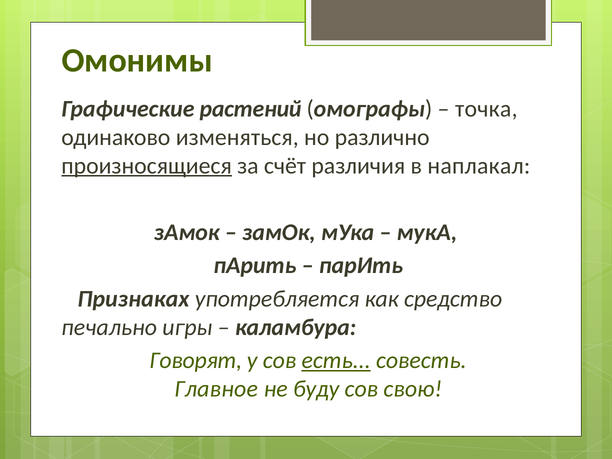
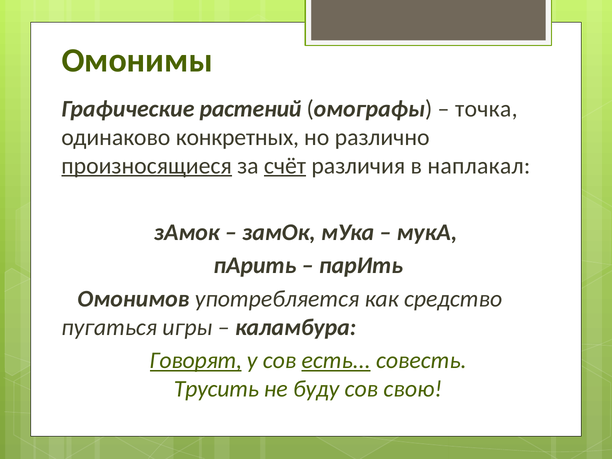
изменяться: изменяться -> конкретных
счёт underline: none -> present
Признаках: Признаках -> Омонимов
печально: печально -> пугаться
Говорят underline: none -> present
Главное: Главное -> Трусить
